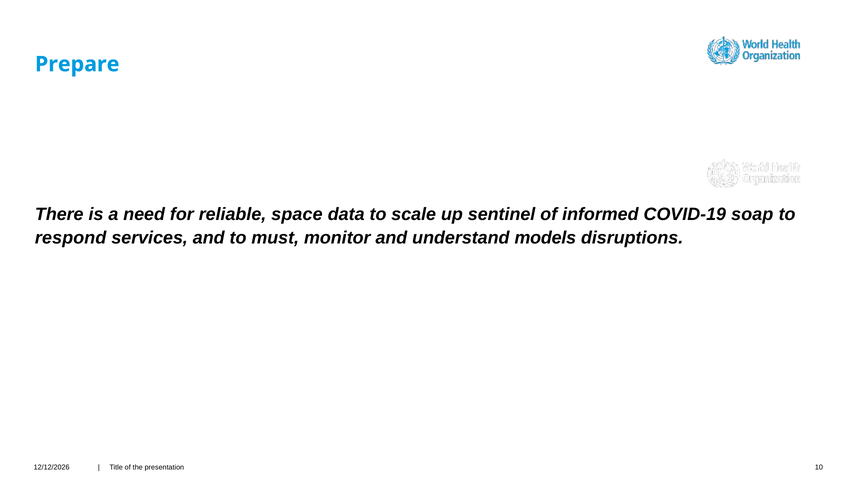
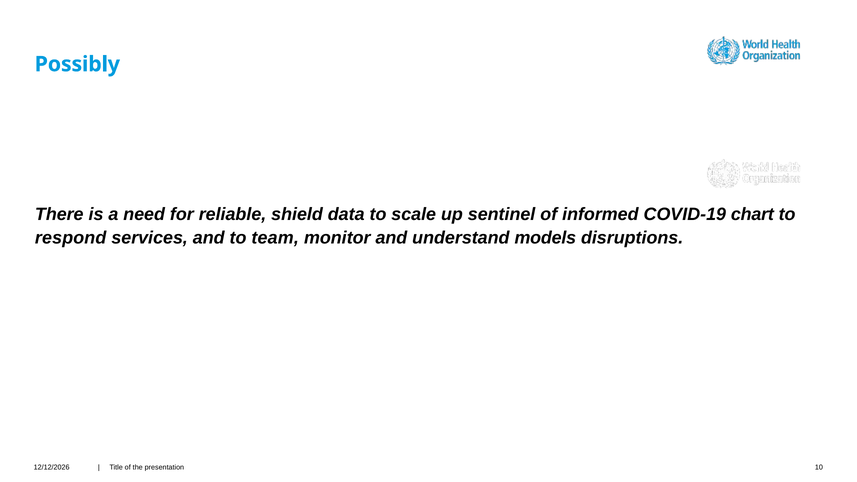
Prepare: Prepare -> Possibly
space: space -> shield
soap: soap -> chart
must: must -> team
